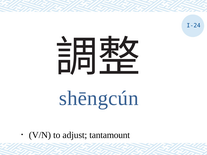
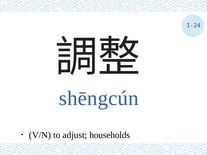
tantamount: tantamount -> households
